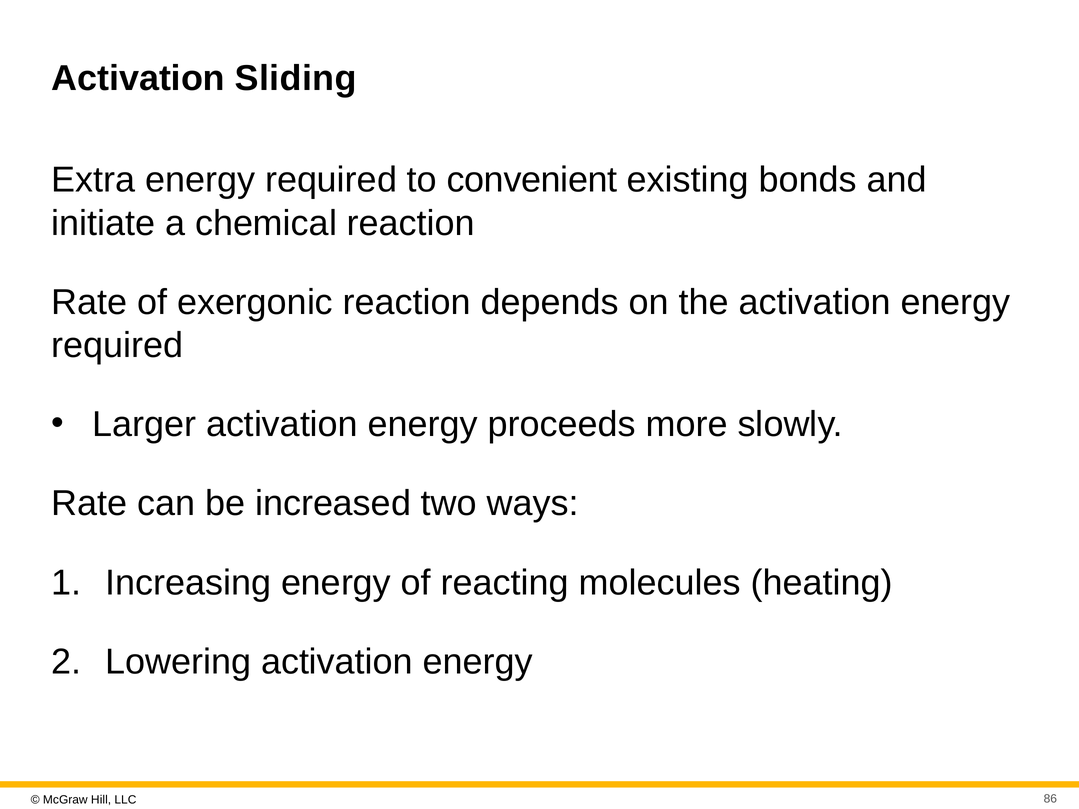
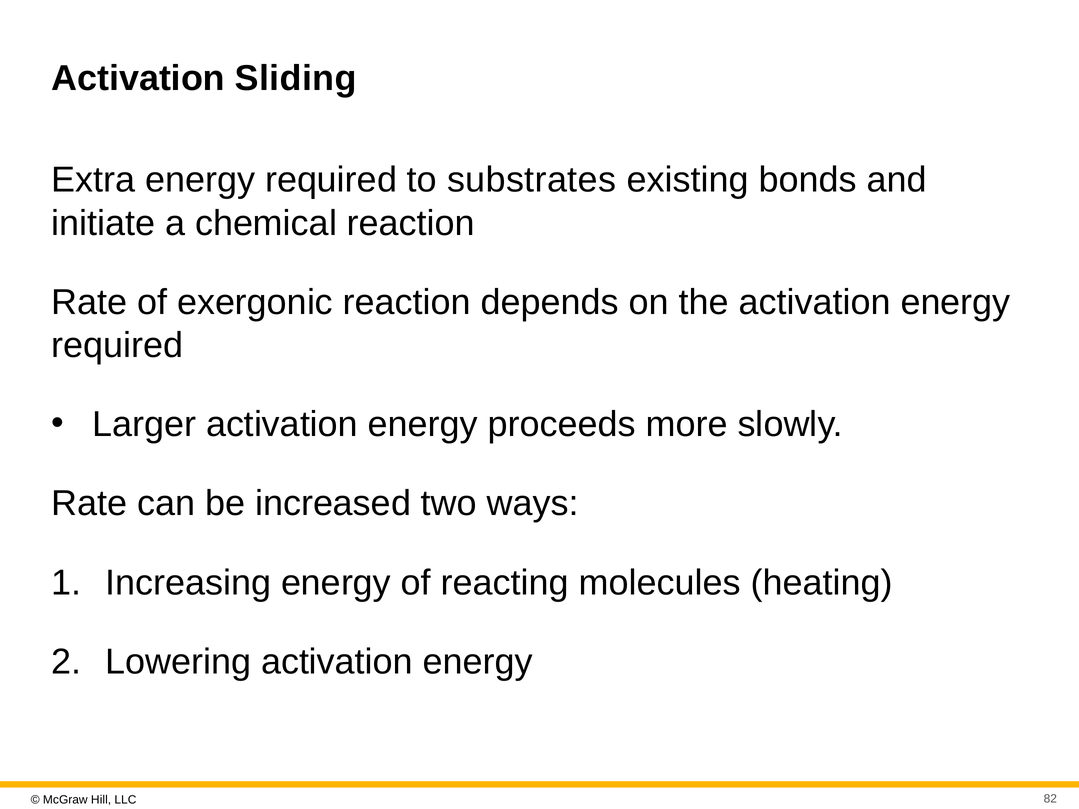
convenient: convenient -> substrates
86: 86 -> 82
